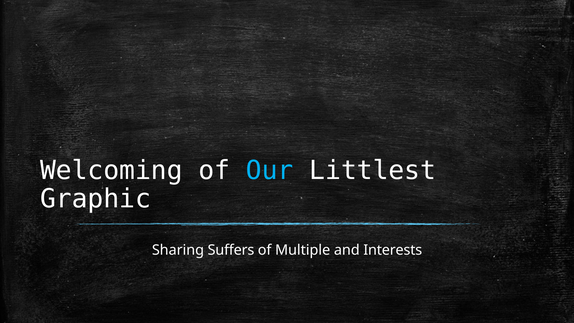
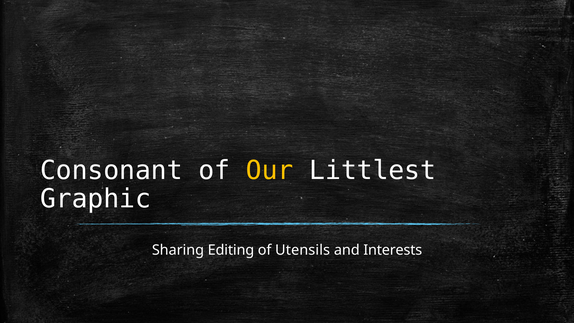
Welcoming: Welcoming -> Consonant
Our colour: light blue -> yellow
Suffers: Suffers -> Editing
Multiple: Multiple -> Utensils
